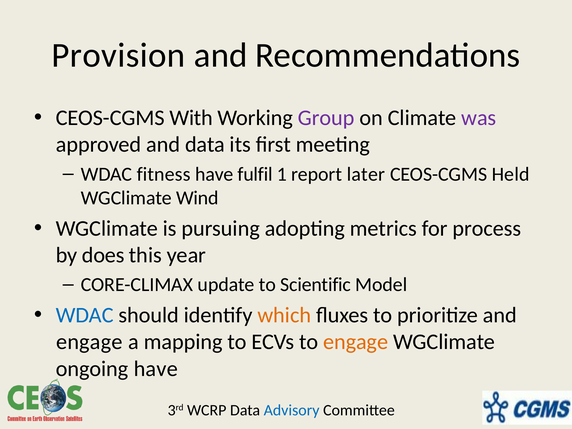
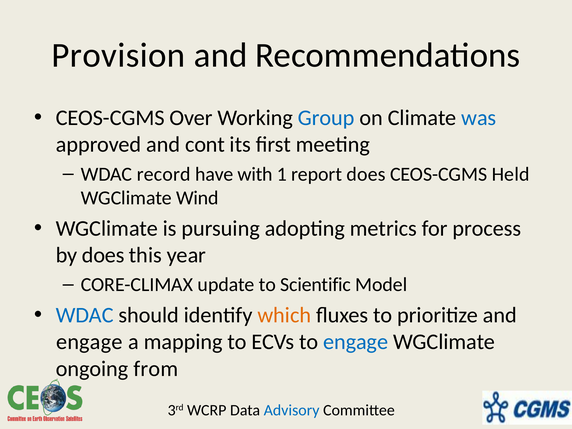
With: With -> Over
Group colour: purple -> blue
was colour: purple -> blue
and data: data -> cont
fitness: fitness -> record
fulfil: fulfil -> with
report later: later -> does
engage at (356, 342) colour: orange -> blue
ongoing have: have -> from
